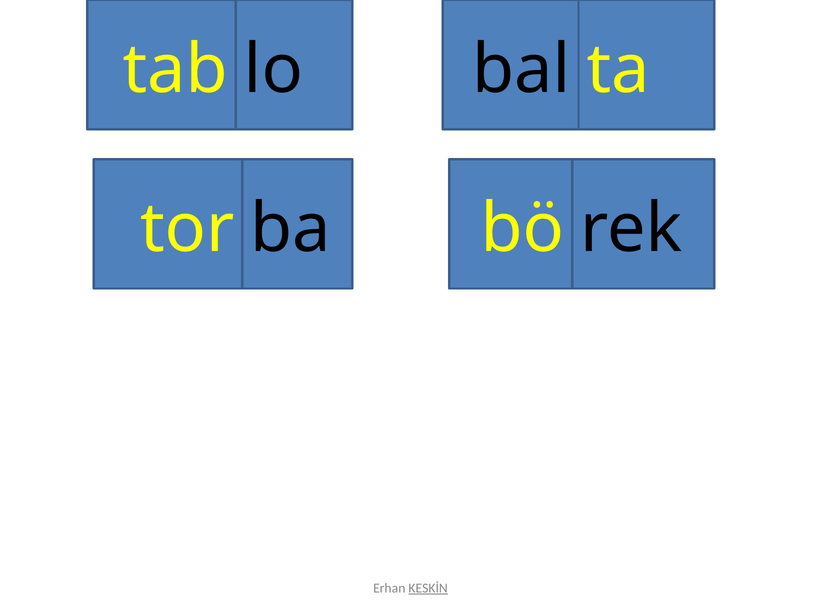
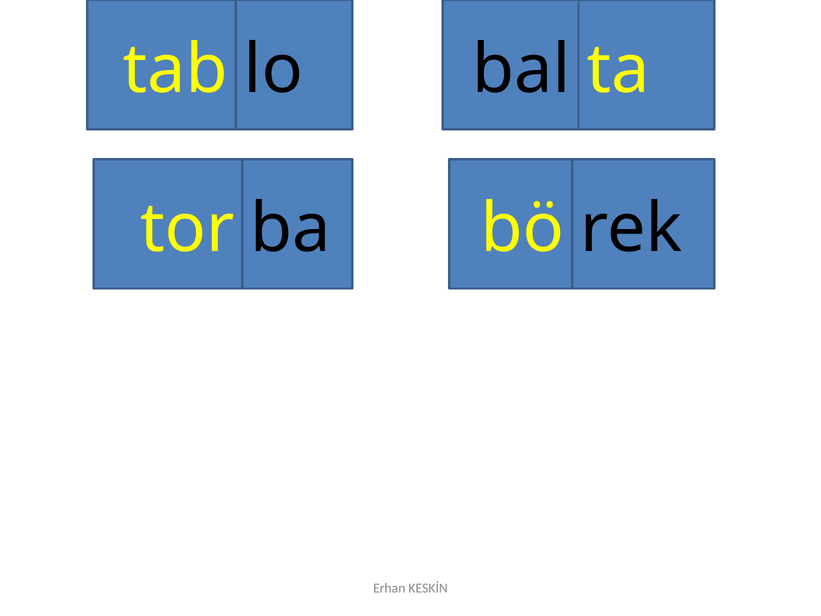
KESKİN underline: present -> none
